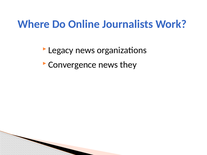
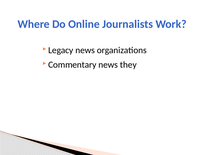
Convergence: Convergence -> Commentary
